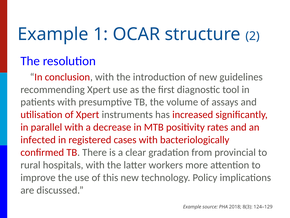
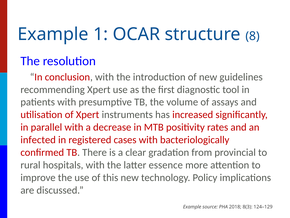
2: 2 -> 8
workers: workers -> essence
